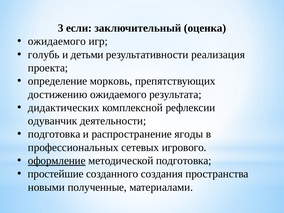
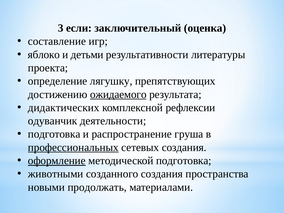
ожидаемого at (57, 41): ожидаемого -> составление
голубь: голубь -> яблоко
реализация: реализация -> литературы
морковь: морковь -> лягушку
ожидаемого at (118, 94) underline: none -> present
ягоды: ягоды -> груша
профессиональных underline: none -> present
сетевых игрового: игрового -> создания
простейшие: простейшие -> животными
полученные: полученные -> продолжать
